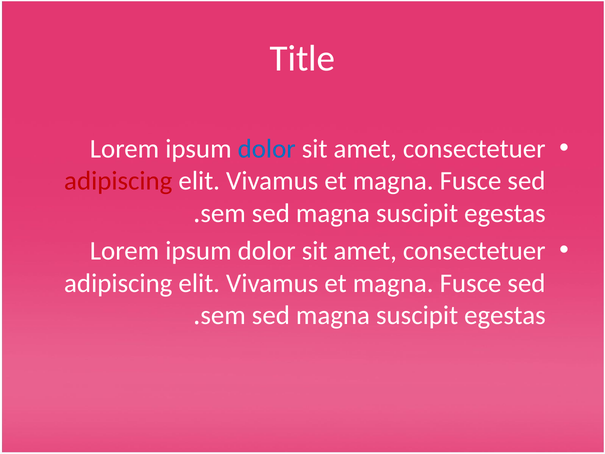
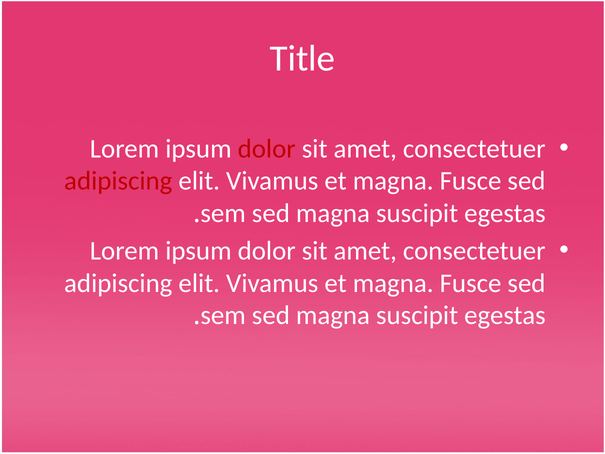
dolor at (267, 149) colour: blue -> red
